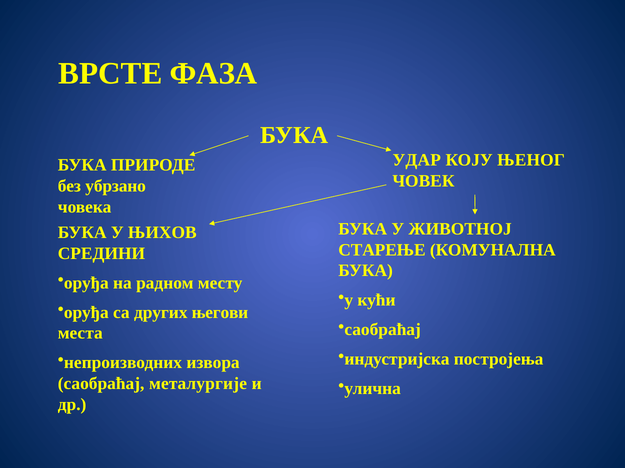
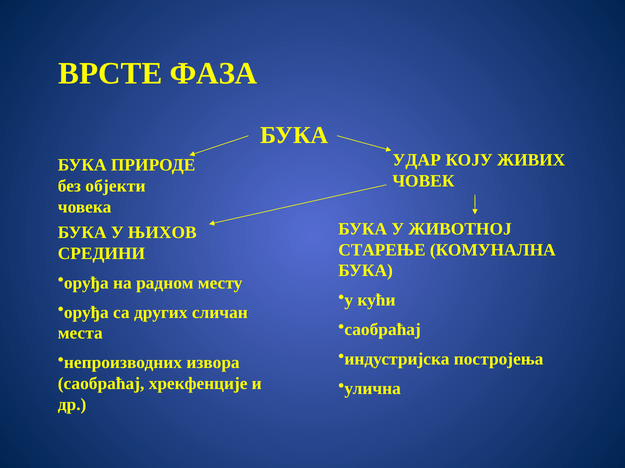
ЊЕНОГ: ЊЕНОГ -> ЖИВИХ
убрзано: убрзано -> објекти
његови: његови -> сличан
металургије: металургије -> хрекфенције
